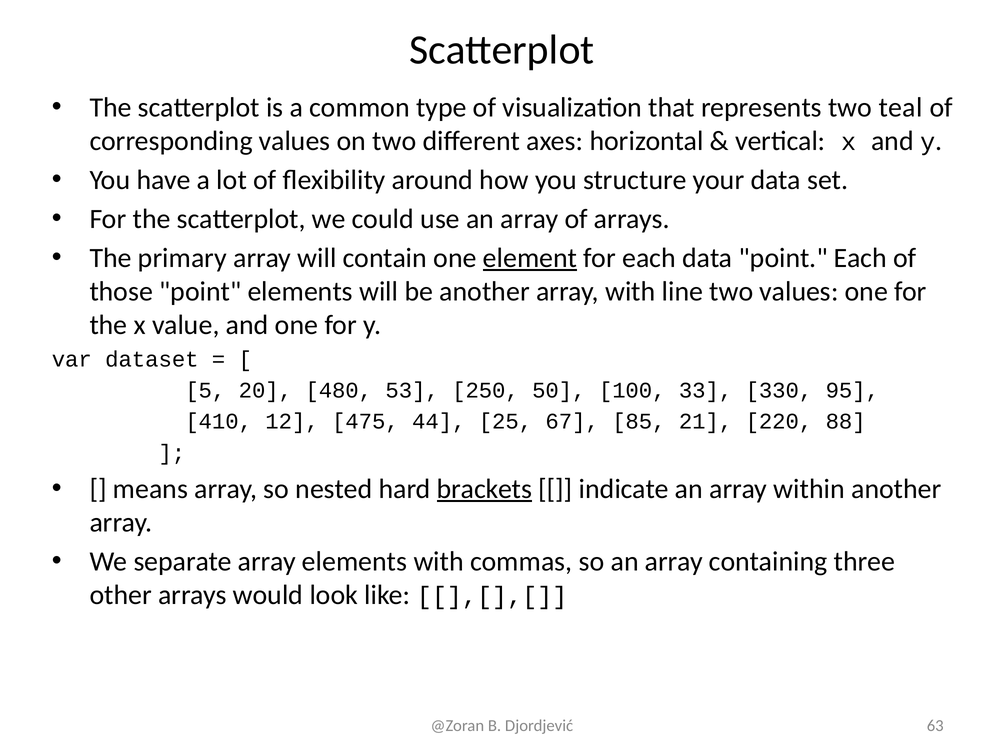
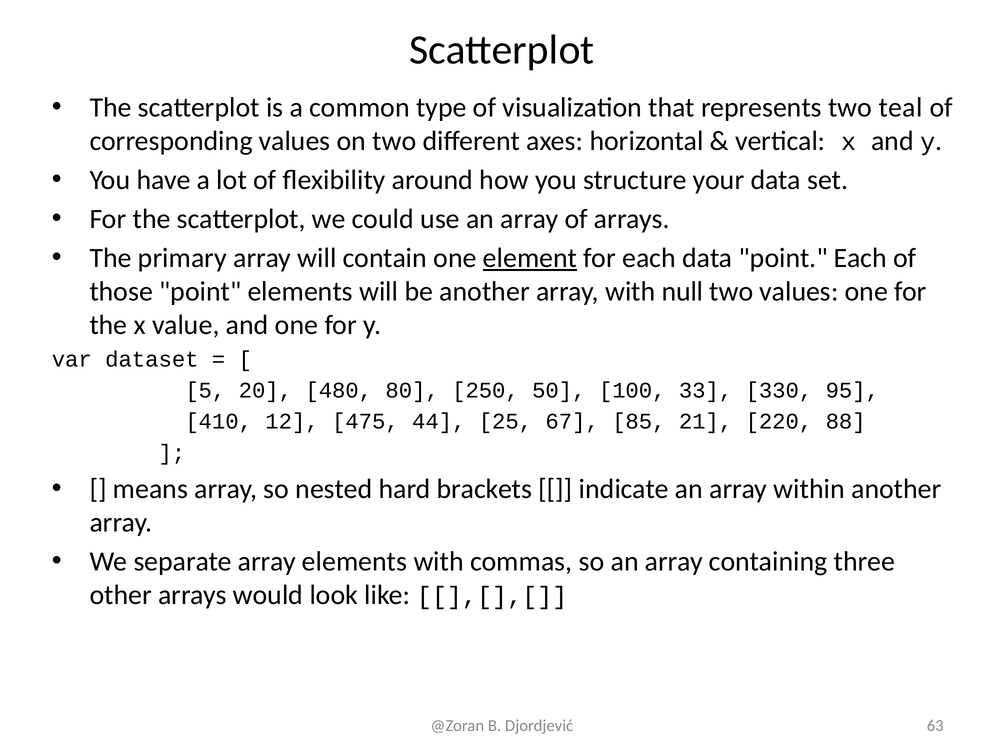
line: line -> null
53: 53 -> 80
brackets underline: present -> none
